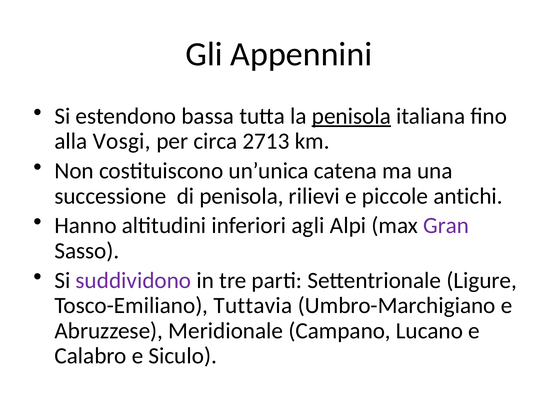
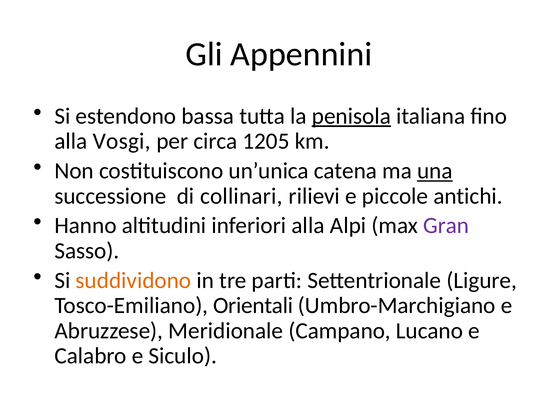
2713: 2713 -> 1205
una underline: none -> present
di penisola: penisola -> collinari
inferiori agli: agli -> alla
suddividono colour: purple -> orange
Tuttavia: Tuttavia -> Orientali
